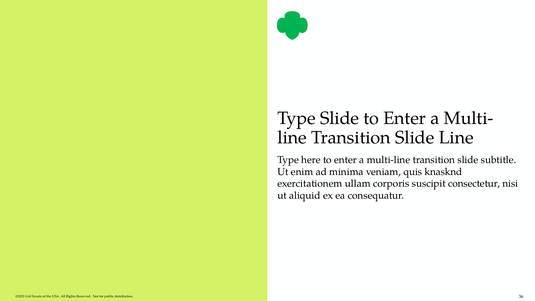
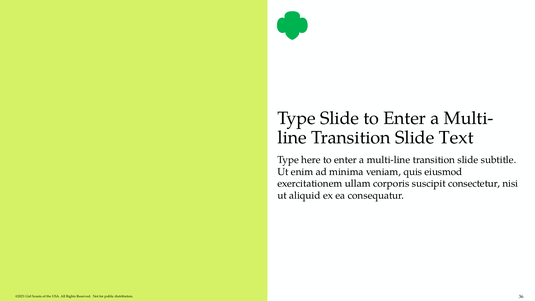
Slide Line: Line -> Text
knasknd: knasknd -> eiusmod
